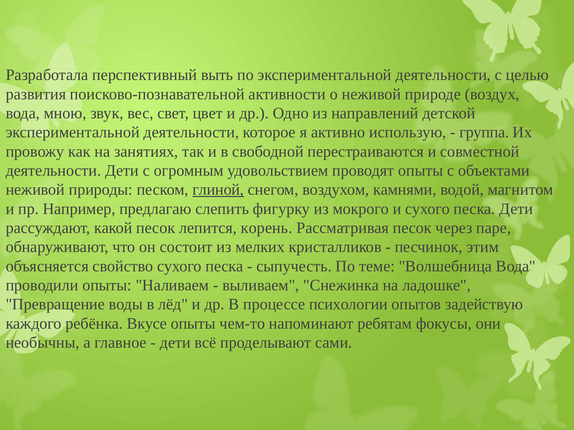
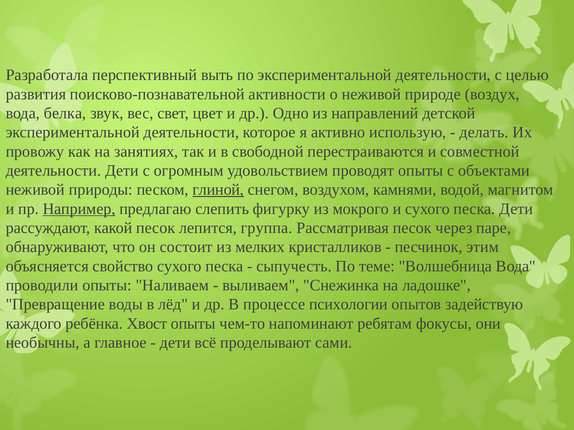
мною: мною -> белка
группа: группа -> делать
Например underline: none -> present
корень: корень -> группа
Вкусе: Вкусе -> Хвост
